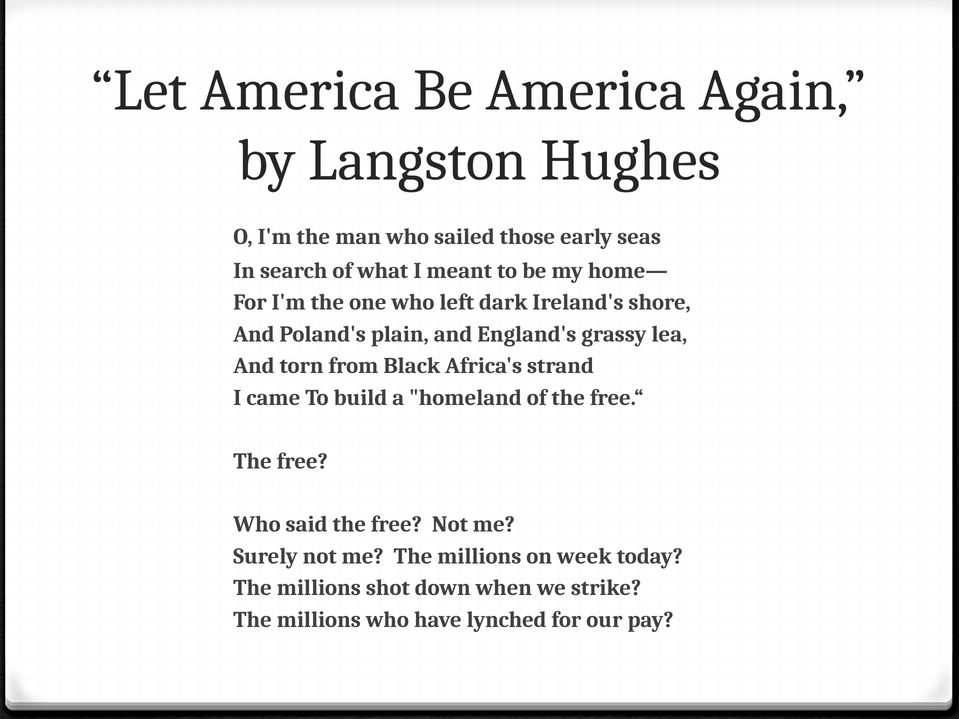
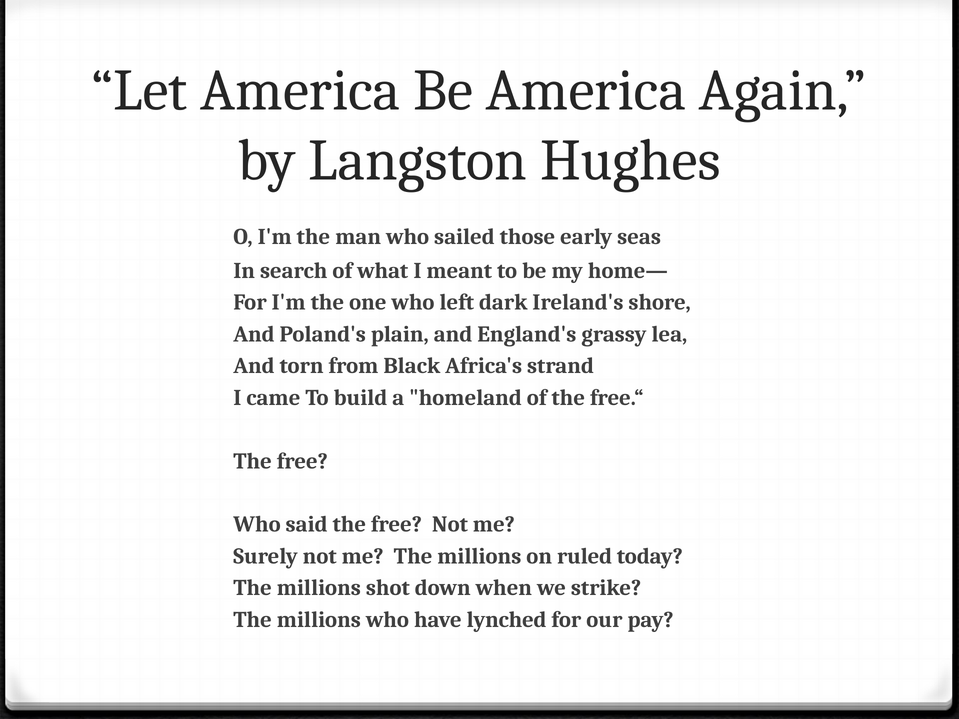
week: week -> ruled
